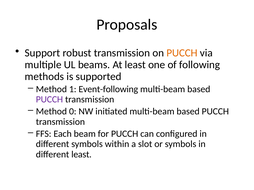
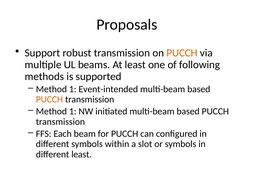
Event-following: Event-following -> Event-intended
PUCCH at (49, 100) colour: purple -> orange
0 at (73, 112): 0 -> 1
